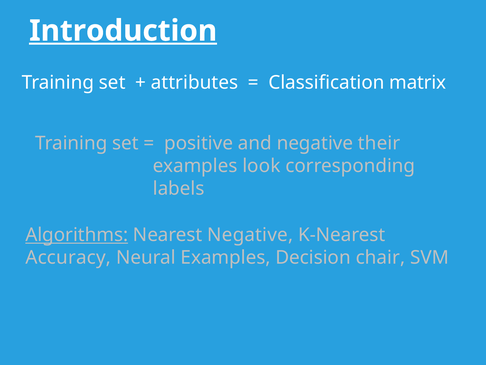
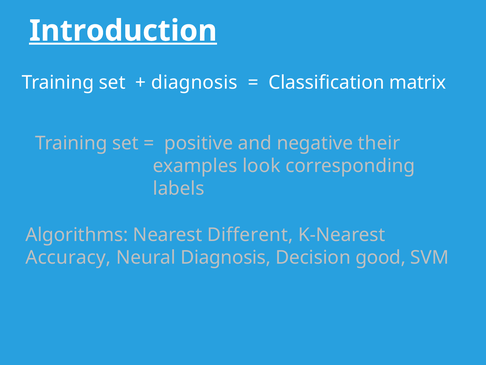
attributes at (195, 83): attributes -> diagnosis
Algorithms underline: present -> none
Nearest Negative: Negative -> Different
Neural Examples: Examples -> Diagnosis
chair: chair -> good
